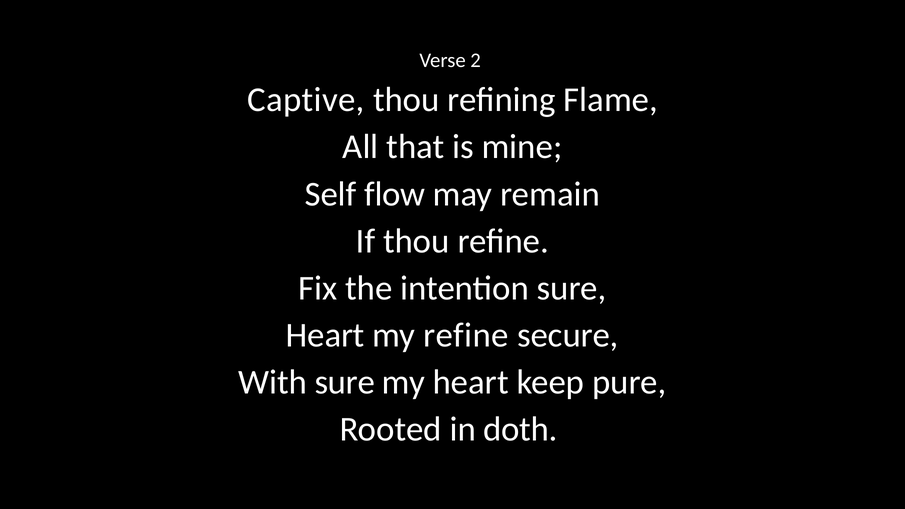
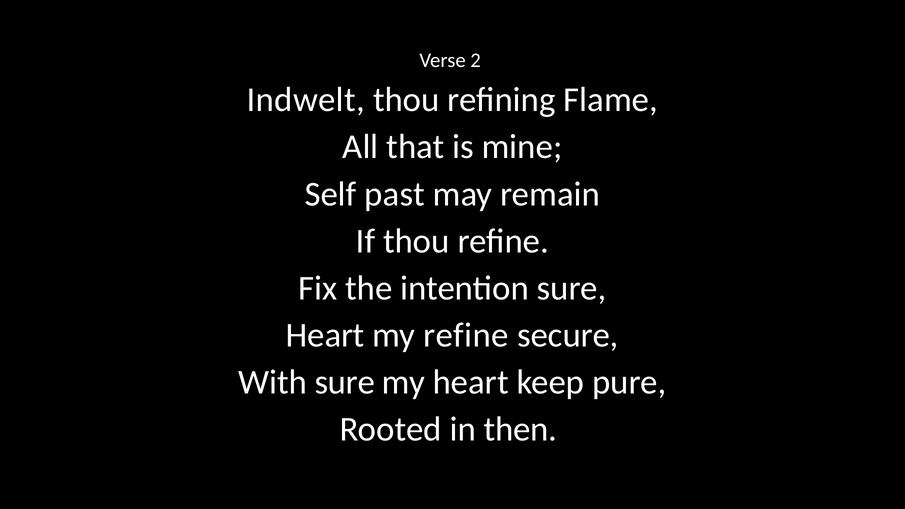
Captive: Captive -> Indwelt
flow: flow -> past
doth: doth -> then
